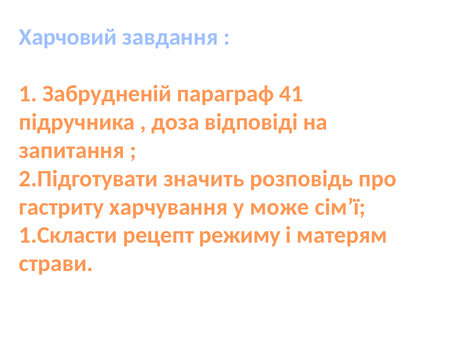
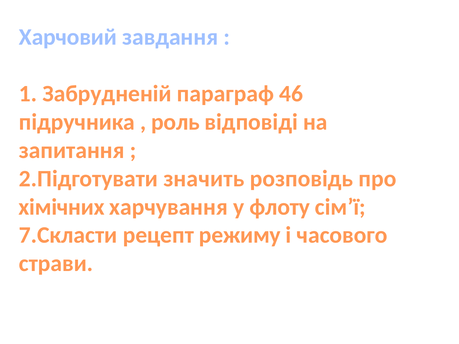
41: 41 -> 46
доза: доза -> роль
гастриту: гастриту -> хімічних
може: може -> флоту
1.Скласти: 1.Скласти -> 7.Скласти
матерям: матерям -> часового
